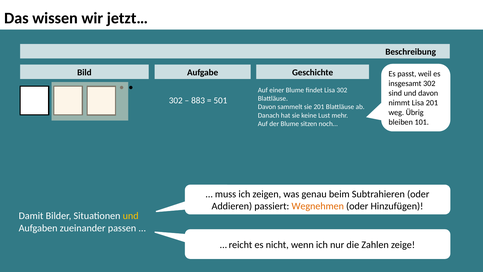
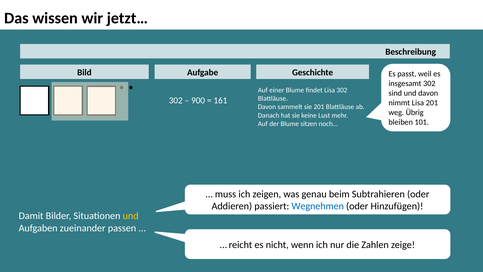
883: 883 -> 900
501: 501 -> 161
Wegnehmen colour: orange -> blue
